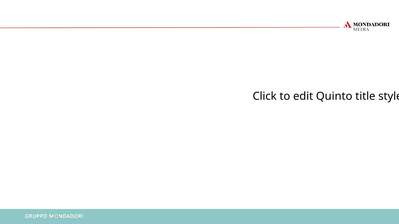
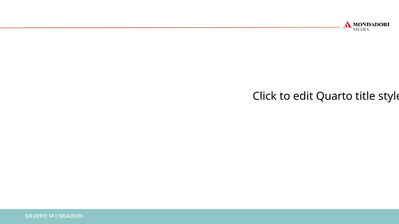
Quinto: Quinto -> Quarto
